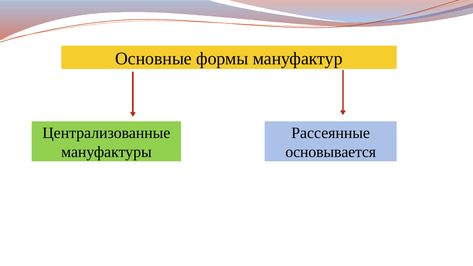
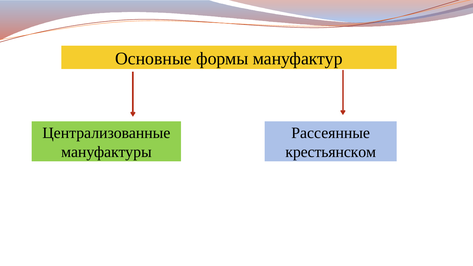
основывается: основывается -> крестьянском
